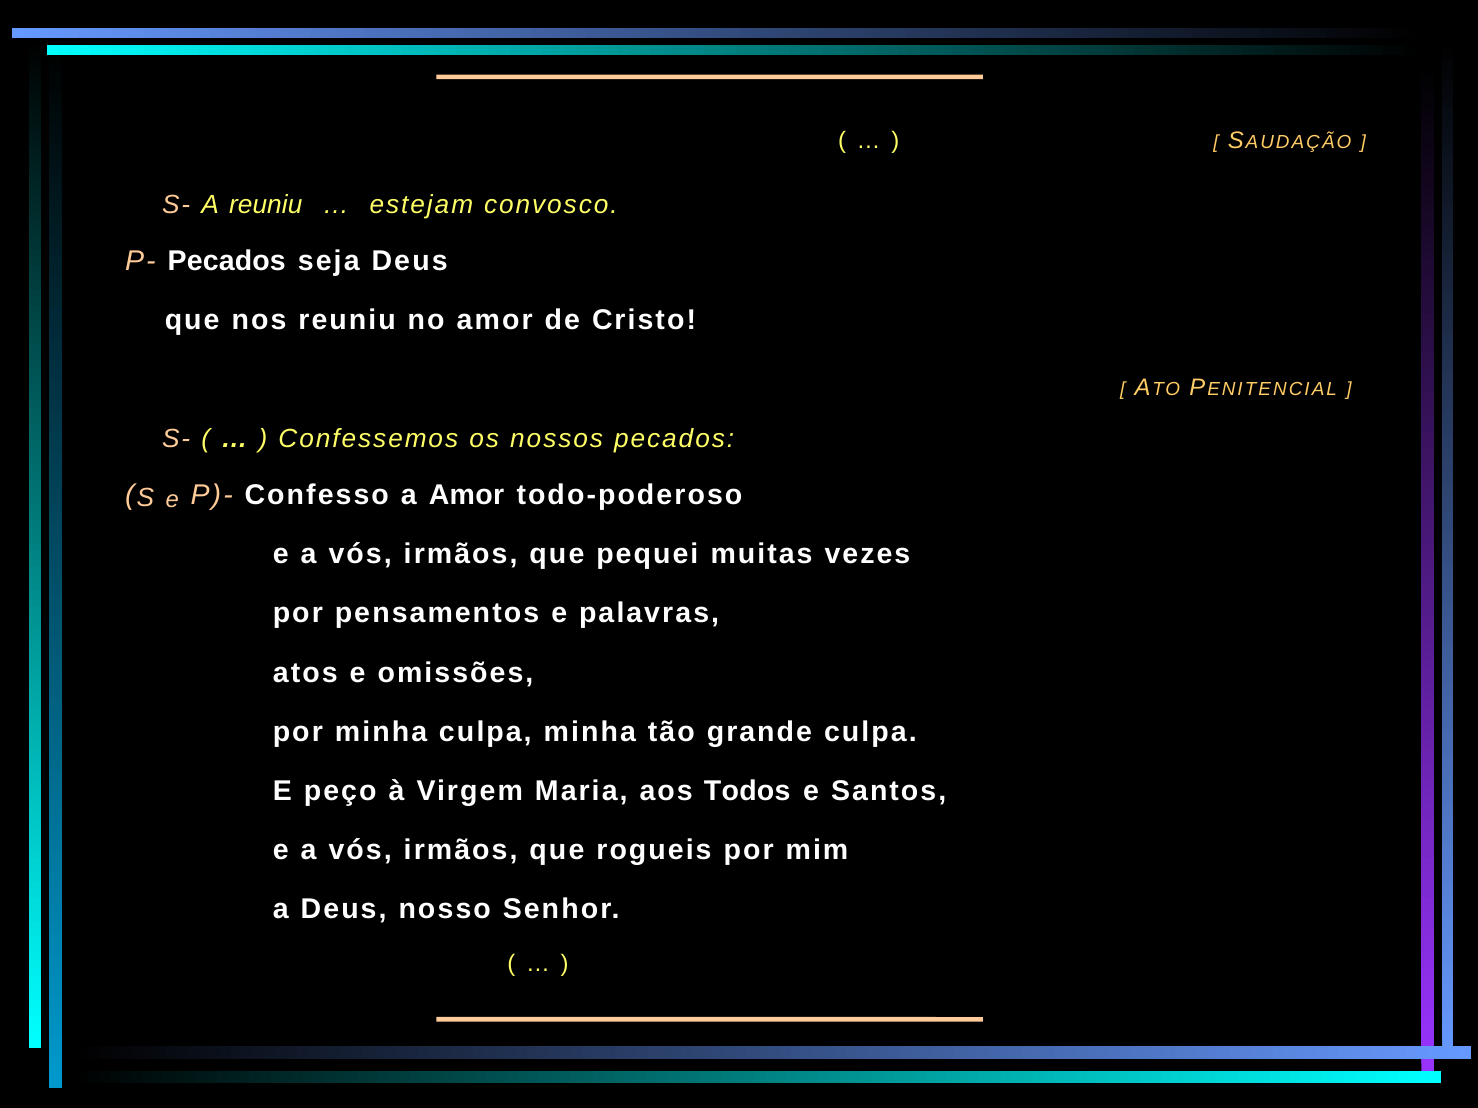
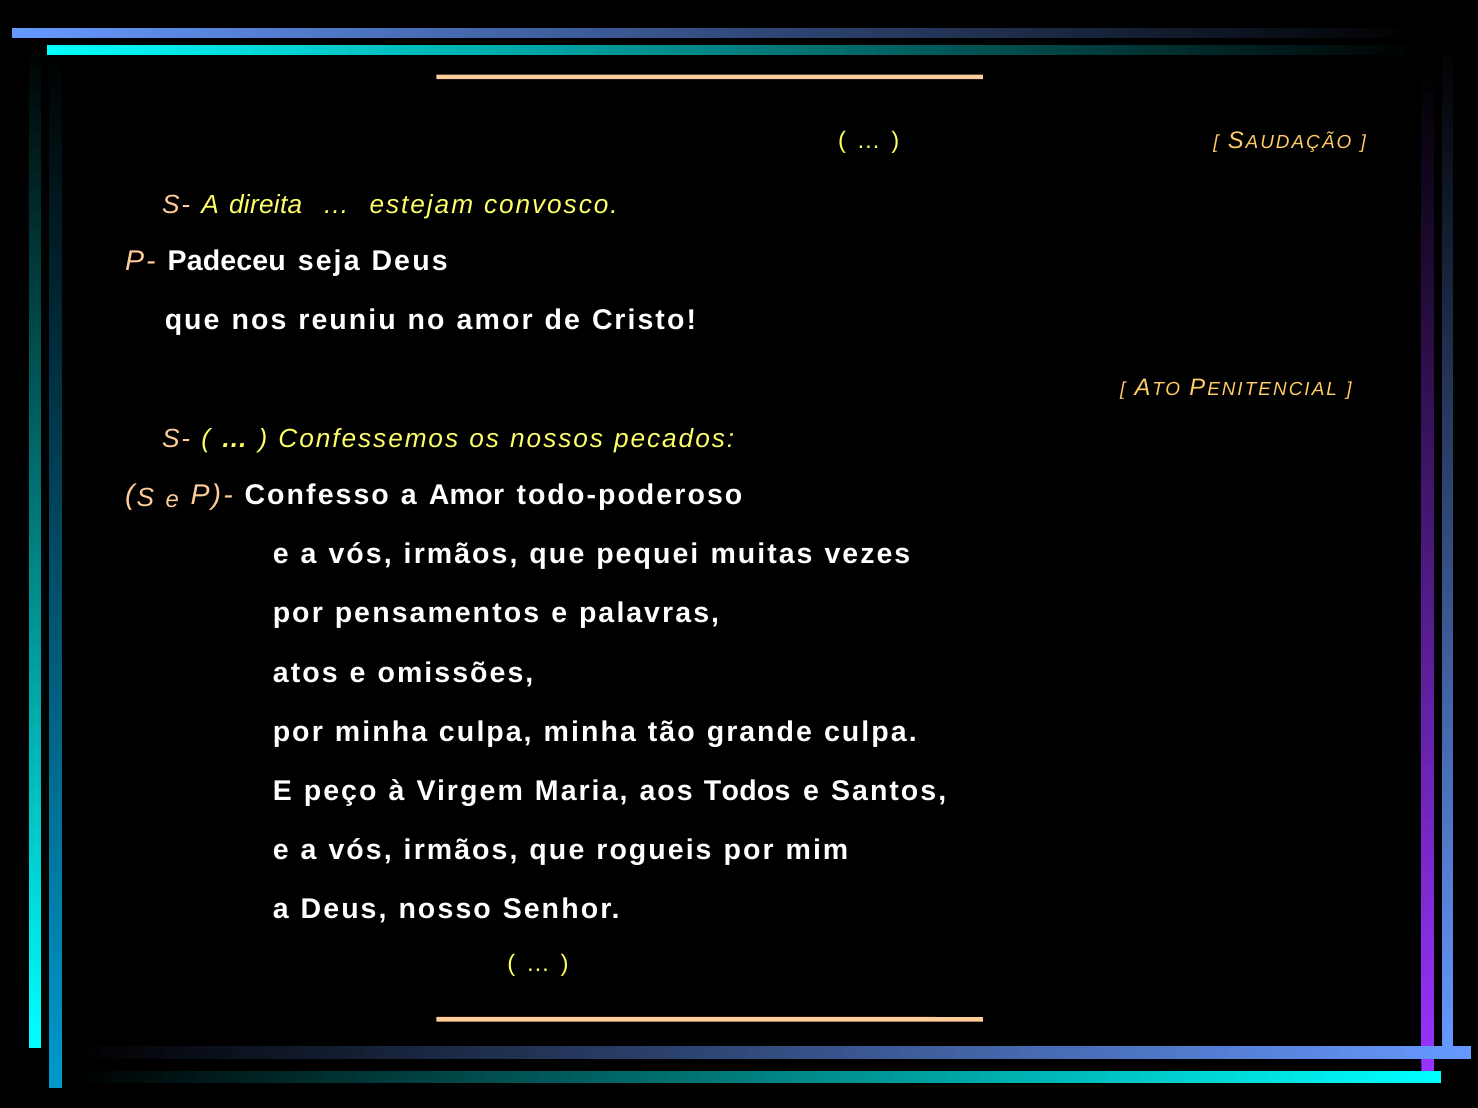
A reuniu: reuniu -> direita
P- Pecados: Pecados -> Padeceu
